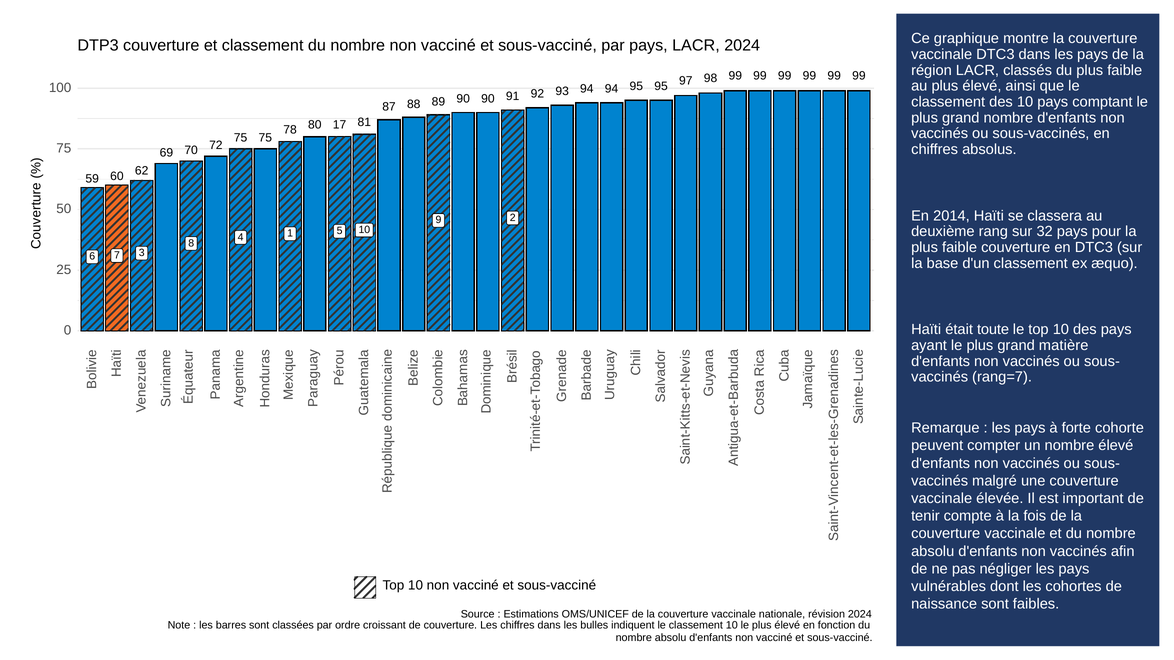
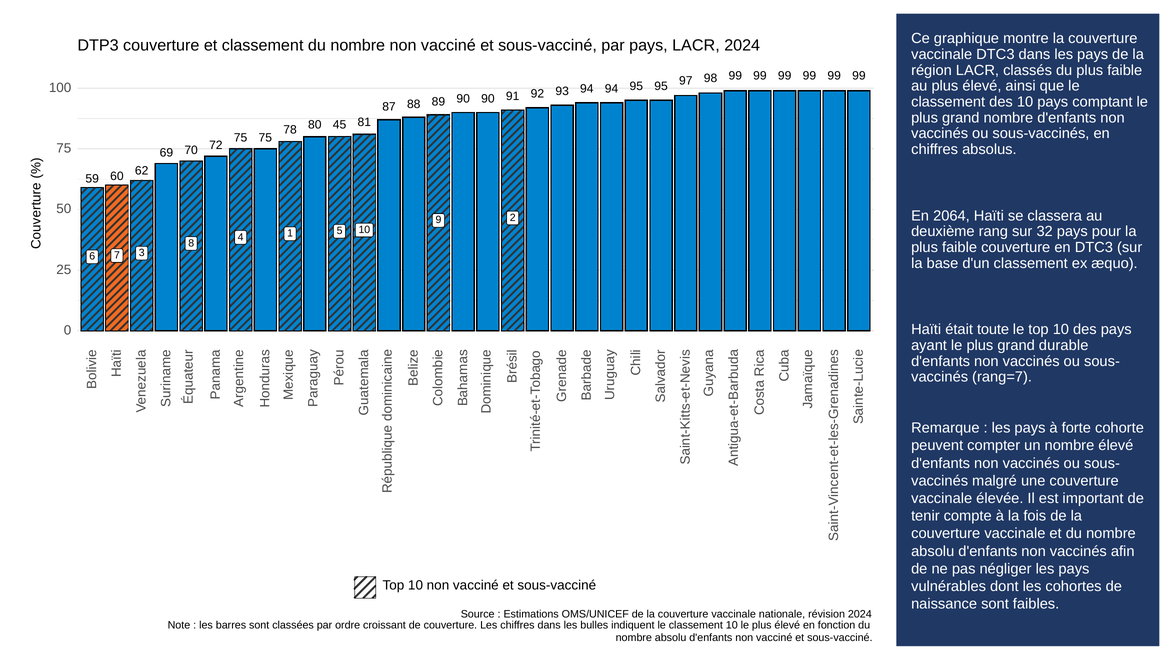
17: 17 -> 45
2014: 2014 -> 2064
matière: matière -> durable
